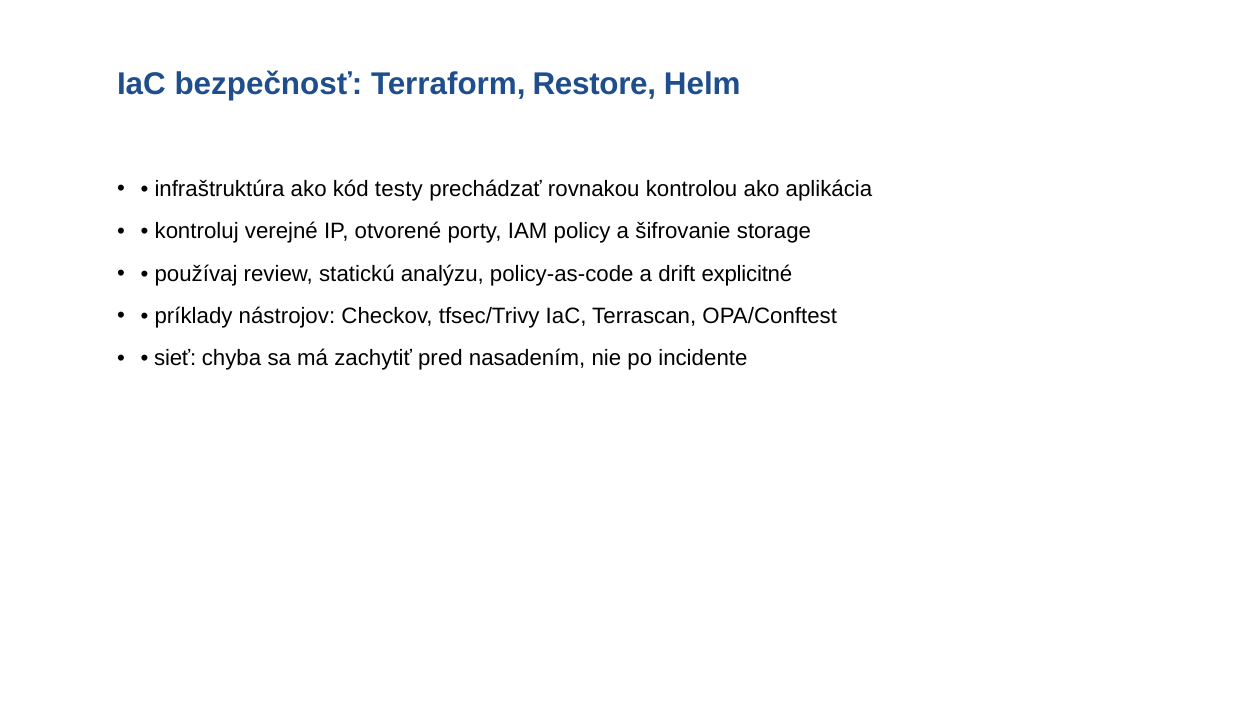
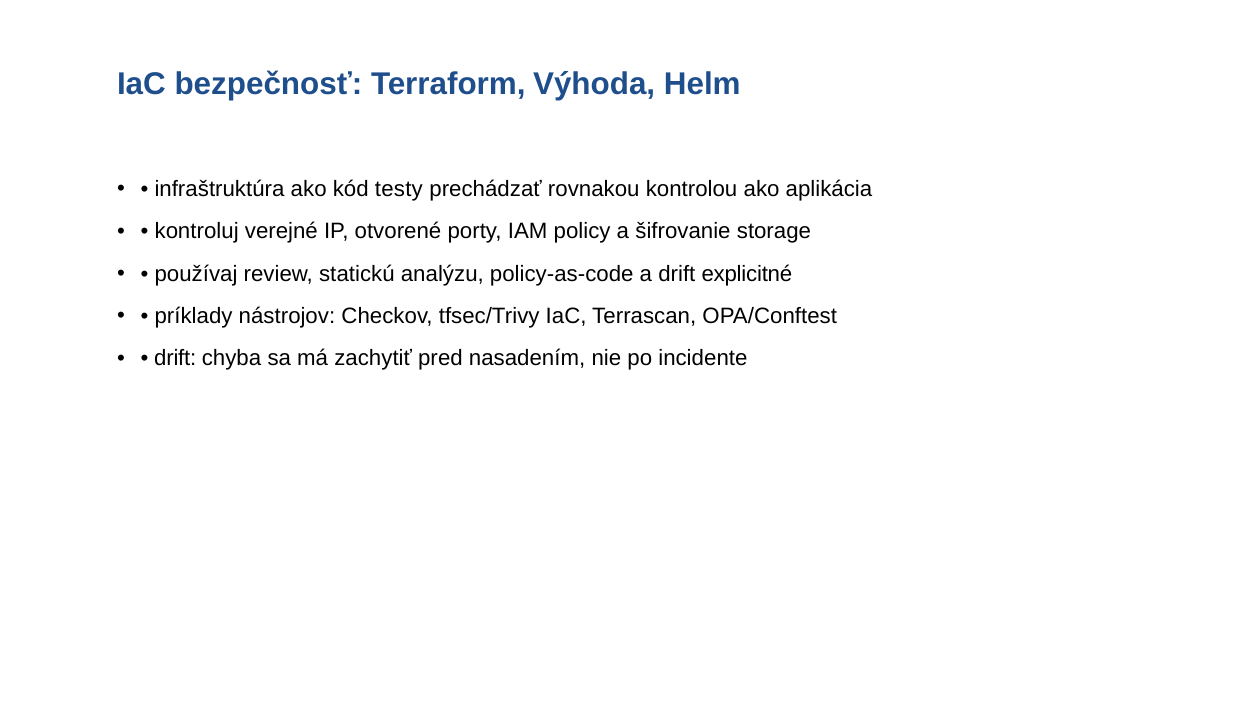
Restore: Restore -> Výhoda
sieť at (175, 359): sieť -> drift
